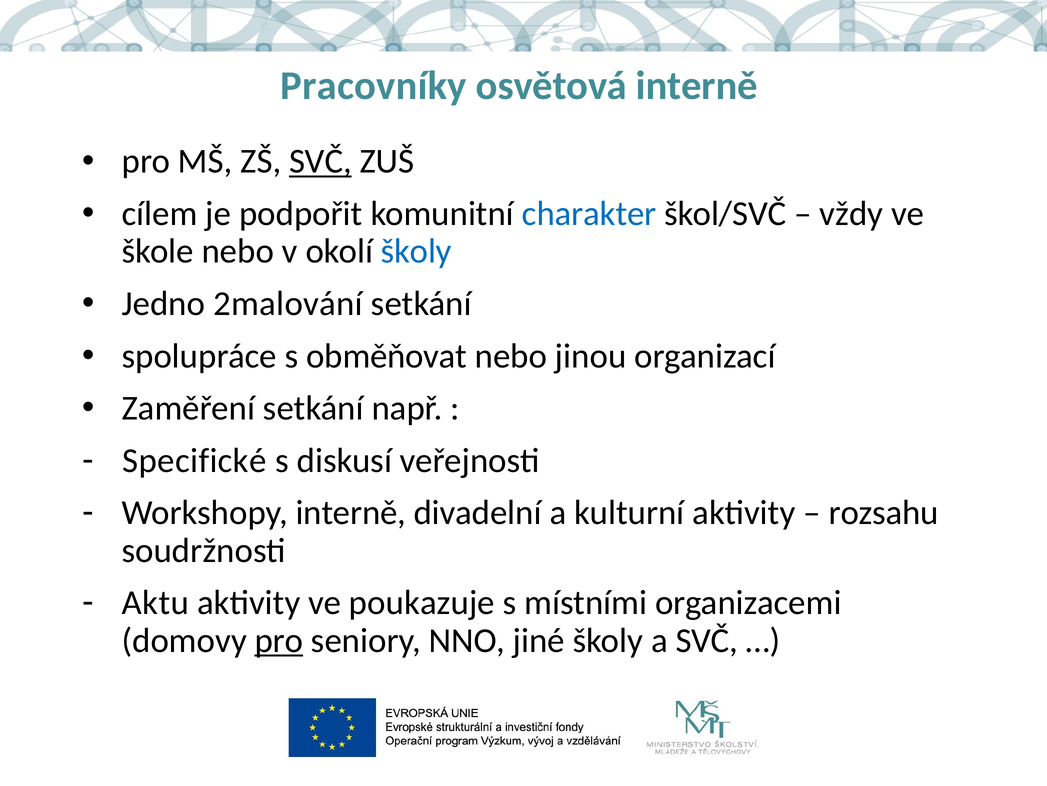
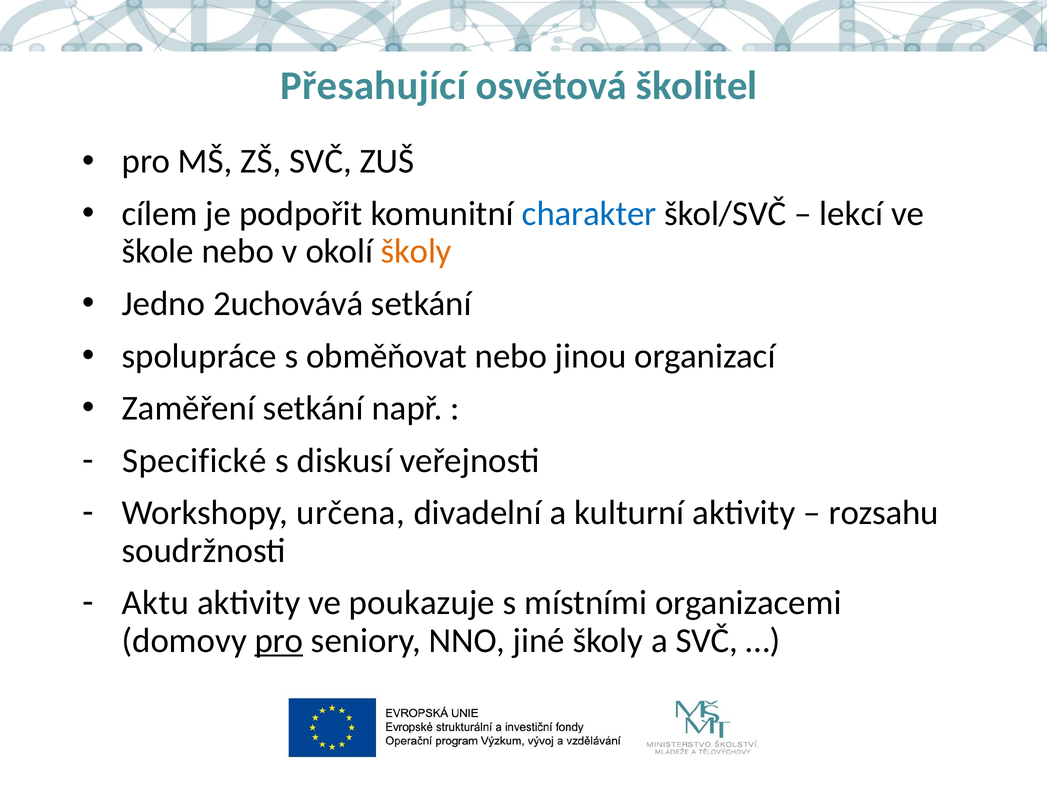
Pracovníky: Pracovníky -> Přesahující
osvětová interně: interně -> školitel
SVČ at (320, 161) underline: present -> none
vždy: vždy -> lekcí
školy at (416, 251) colour: blue -> orange
2malování: 2malování -> 2uchovává
Workshopy interně: interně -> určena
